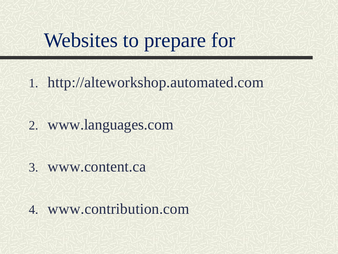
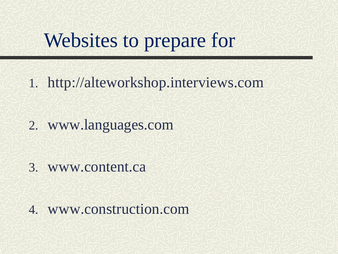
http://alteworkshop.automated.com: http://alteworkshop.automated.com -> http://alteworkshop.interviews.com
www.contribution.com: www.contribution.com -> www.construction.com
